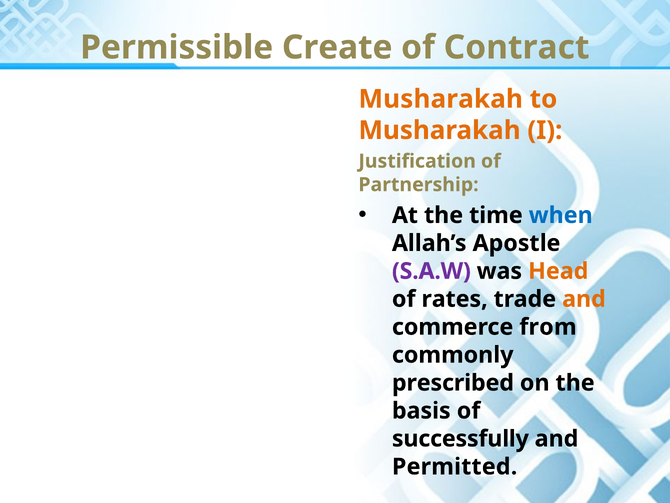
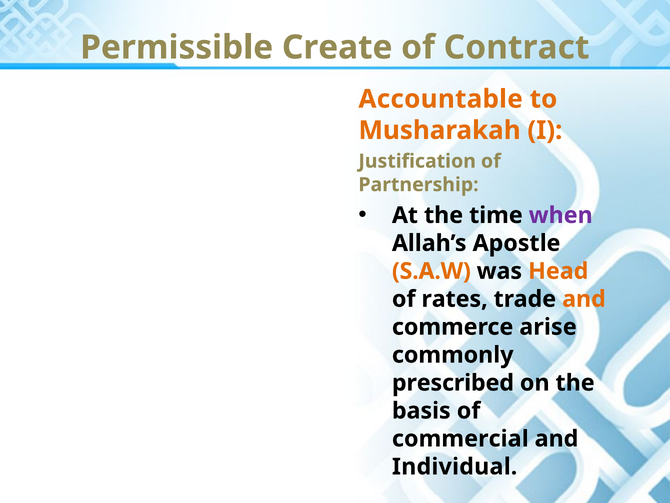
Musharakah at (441, 99): Musharakah -> Accountable
when colour: blue -> purple
S.A.W colour: purple -> orange
from: from -> arise
successfully: successfully -> commercial
Permitted: Permitted -> Individual
